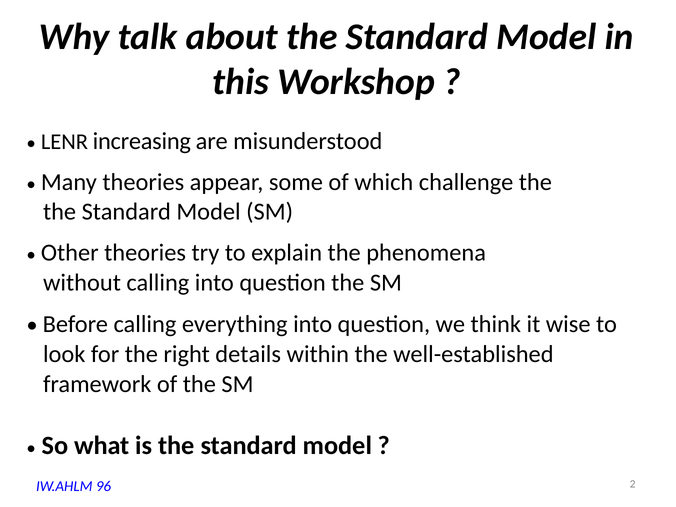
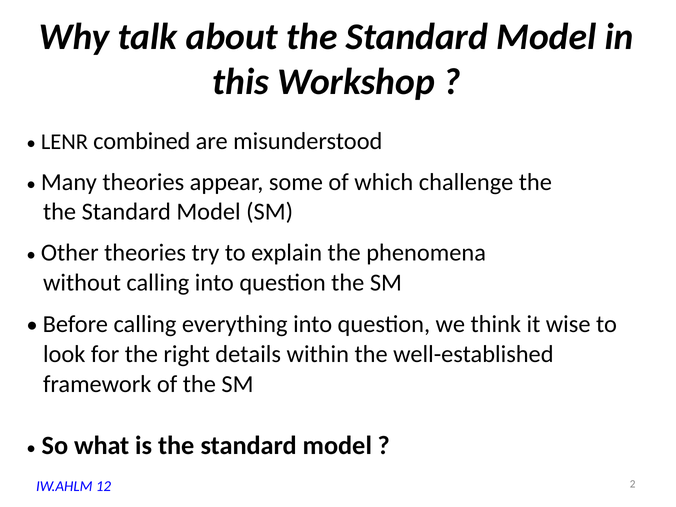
increasing: increasing -> combined
96: 96 -> 12
